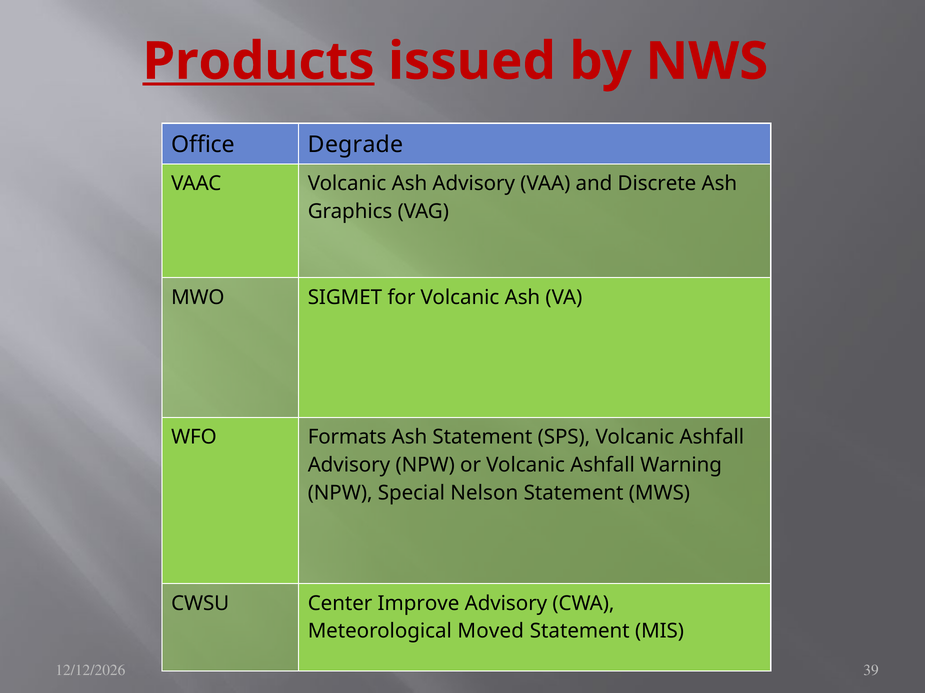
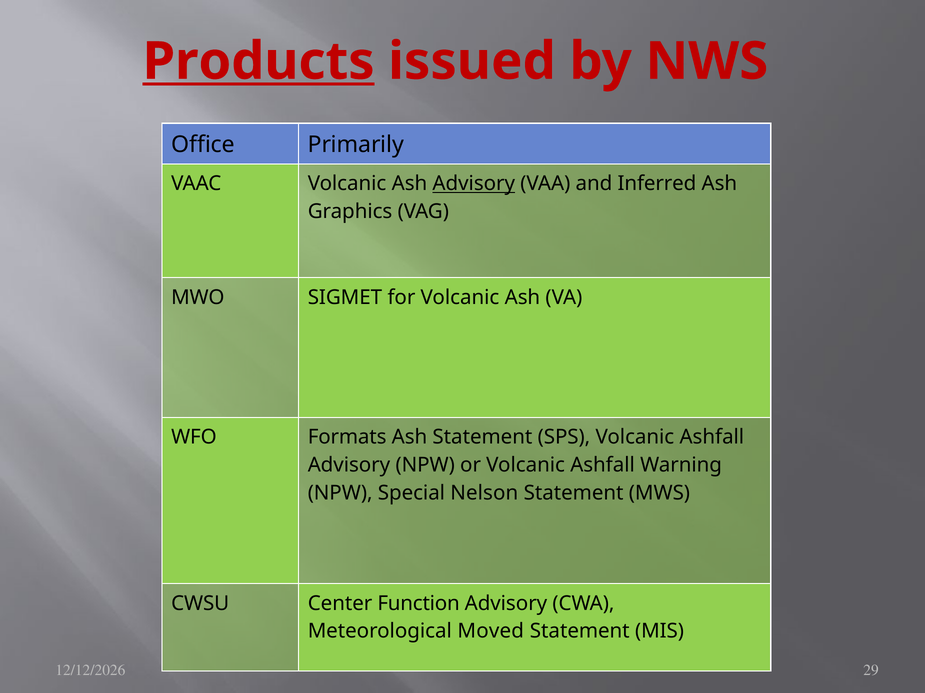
Degrade: Degrade -> Primarily
Advisory at (474, 184) underline: none -> present
Discrete: Discrete -> Inferred
Improve: Improve -> Function
39: 39 -> 29
